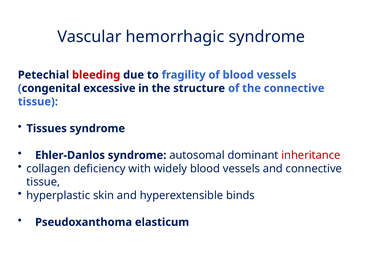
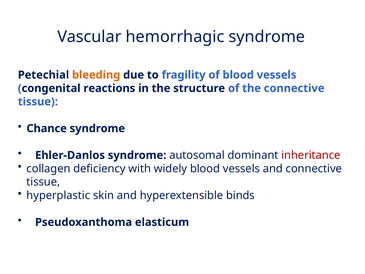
bleeding colour: red -> orange
excessive: excessive -> reactions
Tissues: Tissues -> Chance
